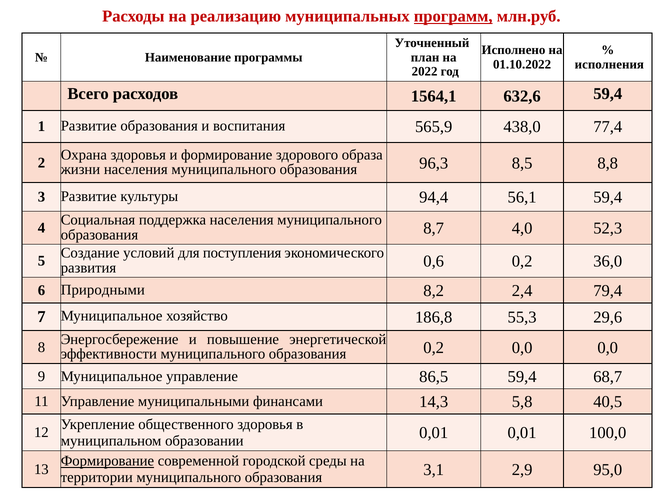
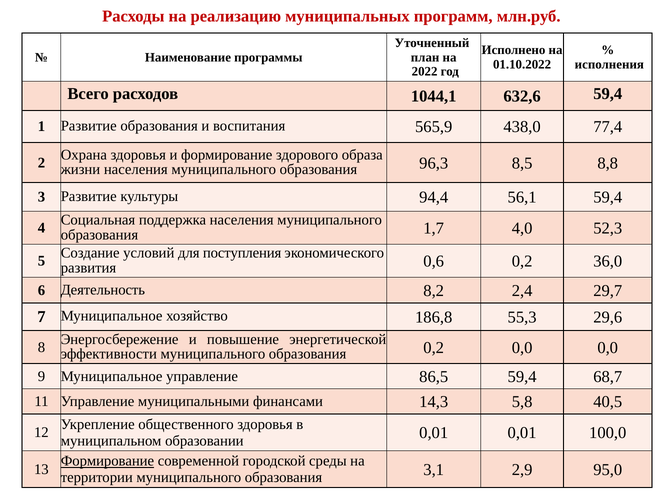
программ underline: present -> none
1564,1: 1564,1 -> 1044,1
8,7: 8,7 -> 1,7
Природными: Природными -> Деятельность
79,4: 79,4 -> 29,7
